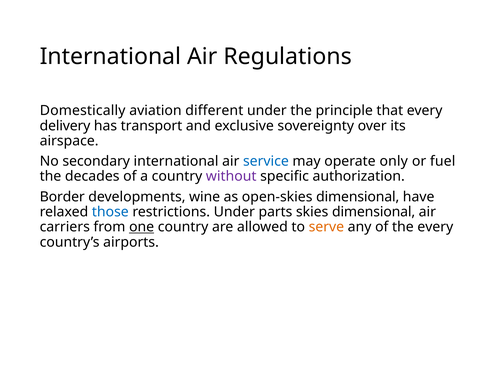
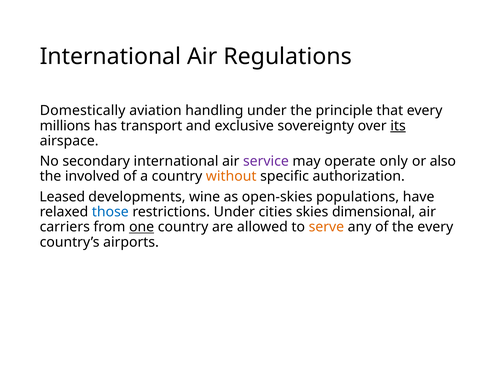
different: different -> handling
delivery: delivery -> millions
its underline: none -> present
service colour: blue -> purple
fuel: fuel -> also
decades: decades -> involved
without colour: purple -> orange
Border: Border -> Leased
open-skies dimensional: dimensional -> populations
parts: parts -> cities
